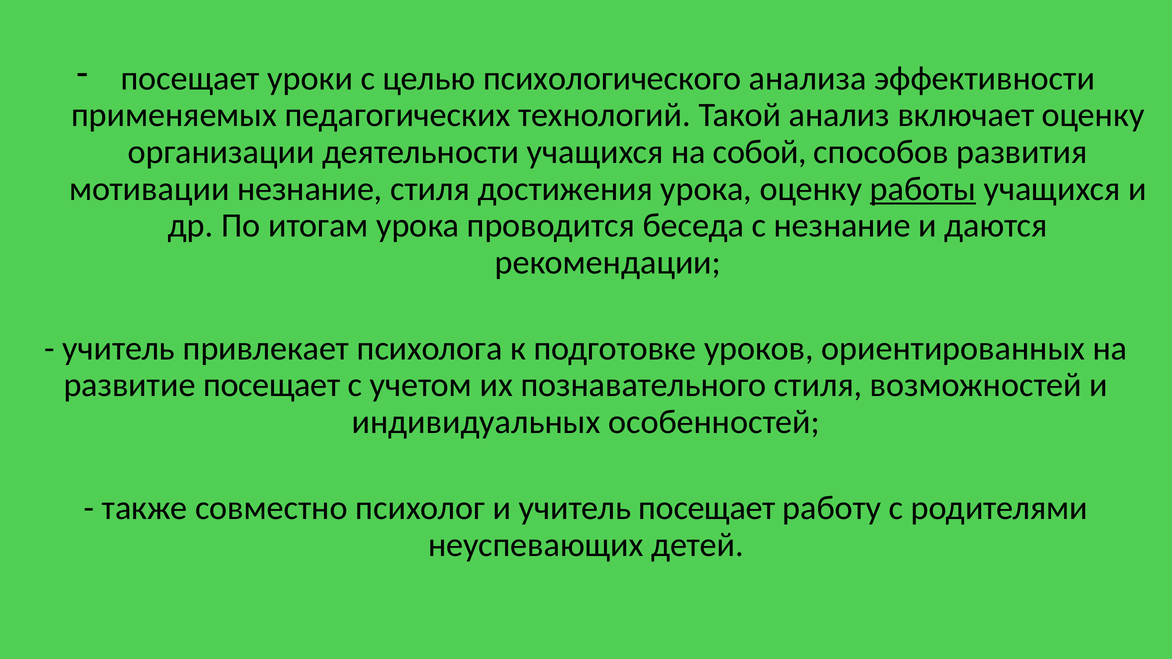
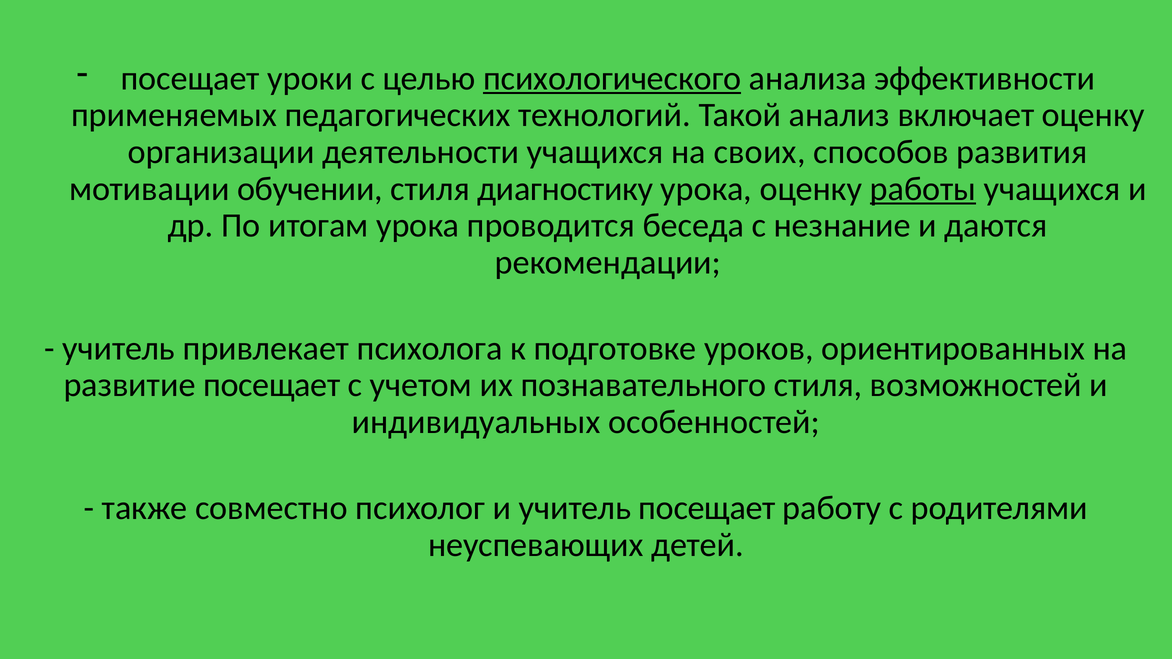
психологического underline: none -> present
собой: собой -> своих
мотивации незнание: незнание -> обучении
достижения: достижения -> диагностику
